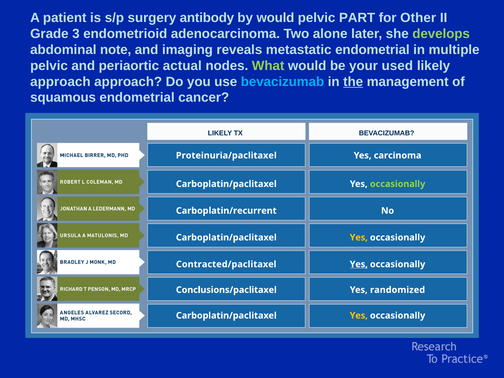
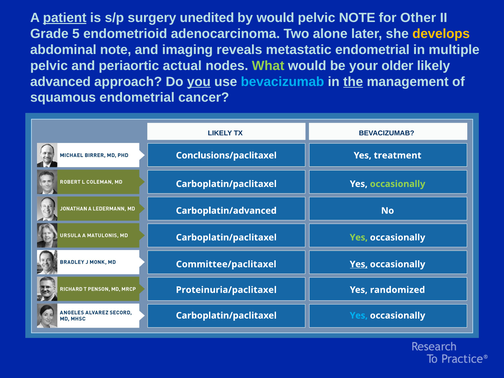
patient underline: none -> present
antibody: antibody -> unedited
pelvic PART: PART -> NOTE
3: 3 -> 5
develops colour: light green -> yellow
used: used -> older
approach at (60, 82): approach -> advanced
you underline: none -> present
Proteinuria/paclitaxel: Proteinuria/paclitaxel -> Conclusions/paclitaxel
carcinoma: carcinoma -> treatment
Carboplatin/recurrent: Carboplatin/recurrent -> Carboplatin/advanced
Yes at (359, 237) colour: yellow -> light green
Contracted/paclitaxel: Contracted/paclitaxel -> Committee/paclitaxel
Conclusions/paclitaxel: Conclusions/paclitaxel -> Proteinuria/paclitaxel
Yes at (359, 316) colour: yellow -> light blue
